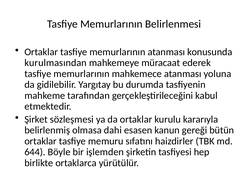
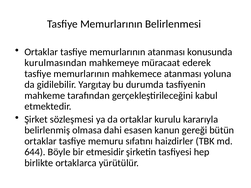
işlemden: işlemden -> etmesidir
